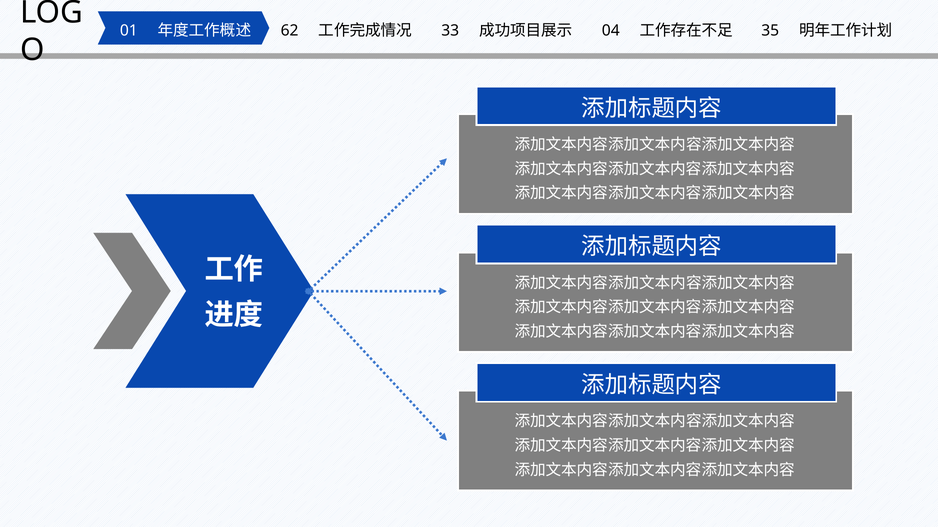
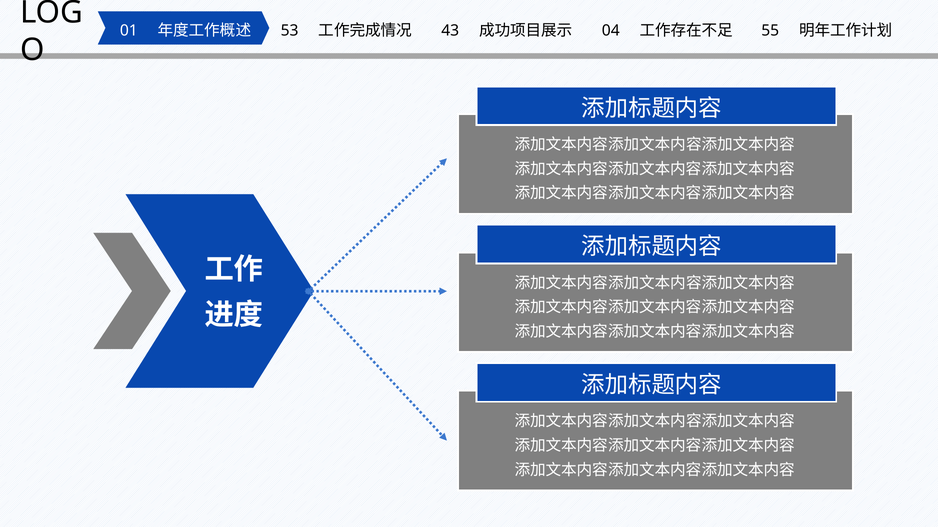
62: 62 -> 53
33: 33 -> 43
35: 35 -> 55
